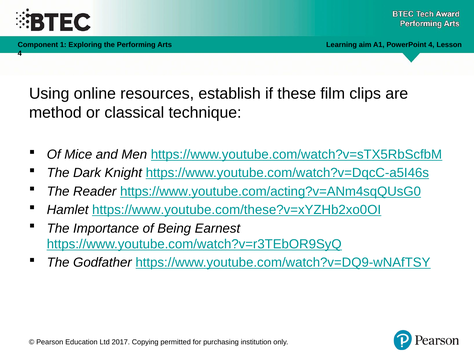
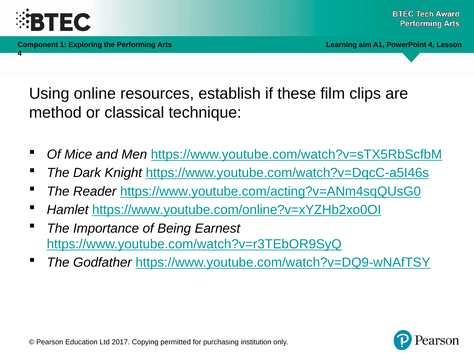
https://www.youtube.com/these?v=xYZHb2xo0OI: https://www.youtube.com/these?v=xYZHb2xo0OI -> https://www.youtube.com/online?v=xYZHb2xo0OI
